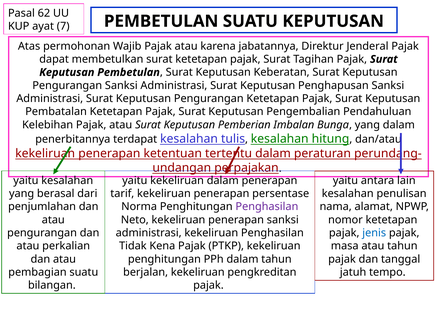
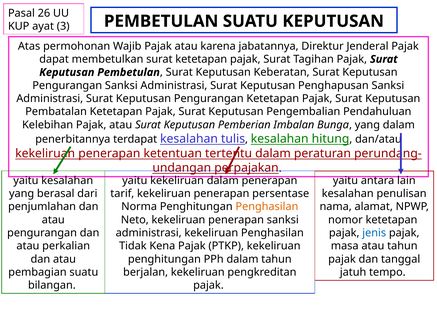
62: 62 -> 26
7: 7 -> 3
Penghasilan at (267, 206) colour: purple -> orange
